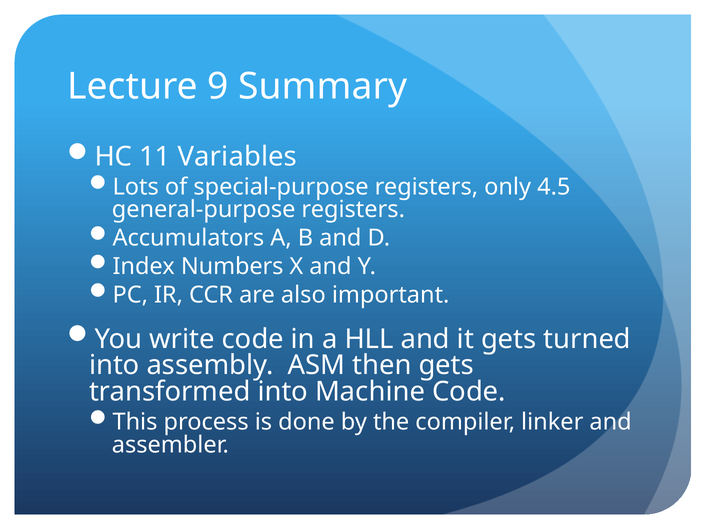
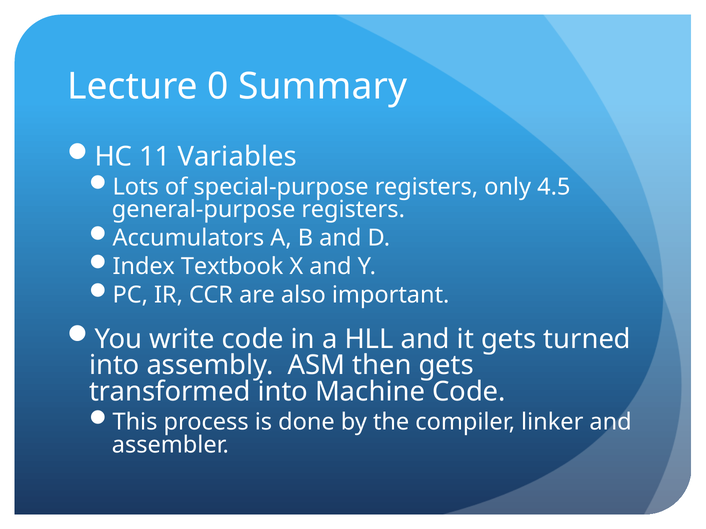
9: 9 -> 0
Numbers: Numbers -> Textbook
